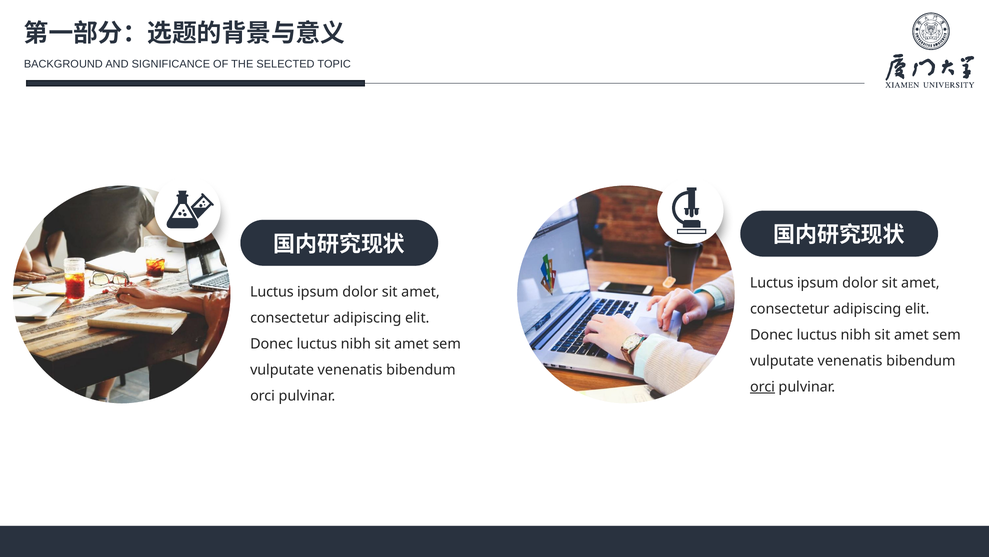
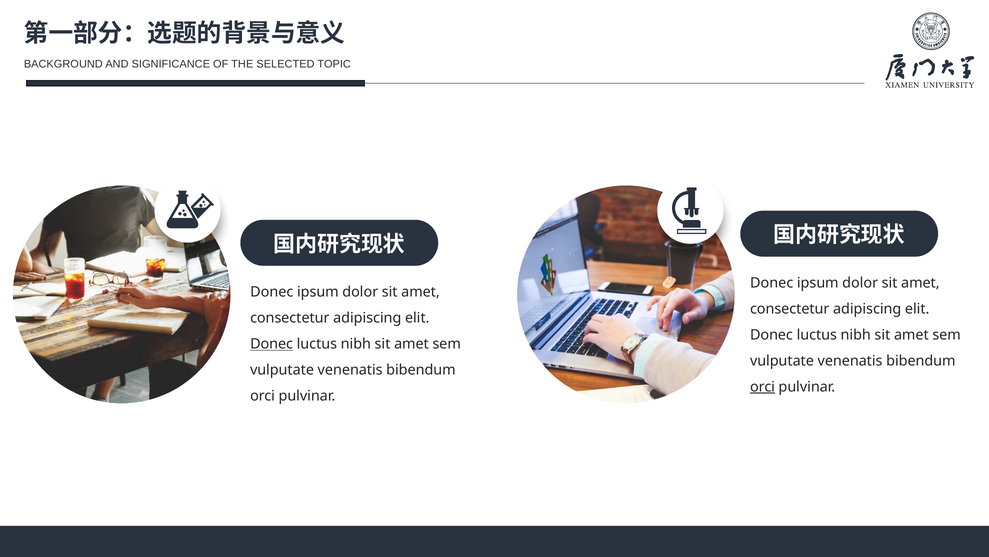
Luctus at (772, 283): Luctus -> Donec
Luctus at (272, 292): Luctus -> Donec
Donec at (272, 344) underline: none -> present
